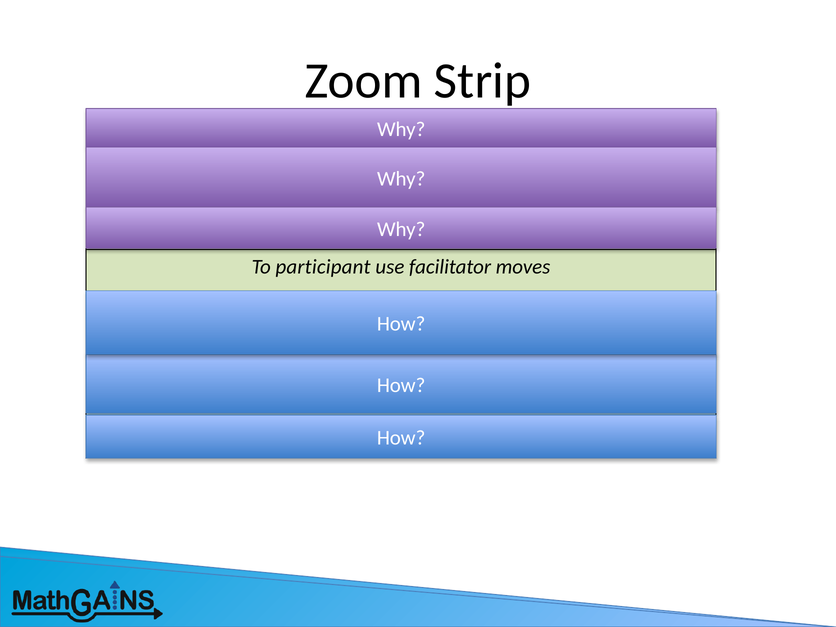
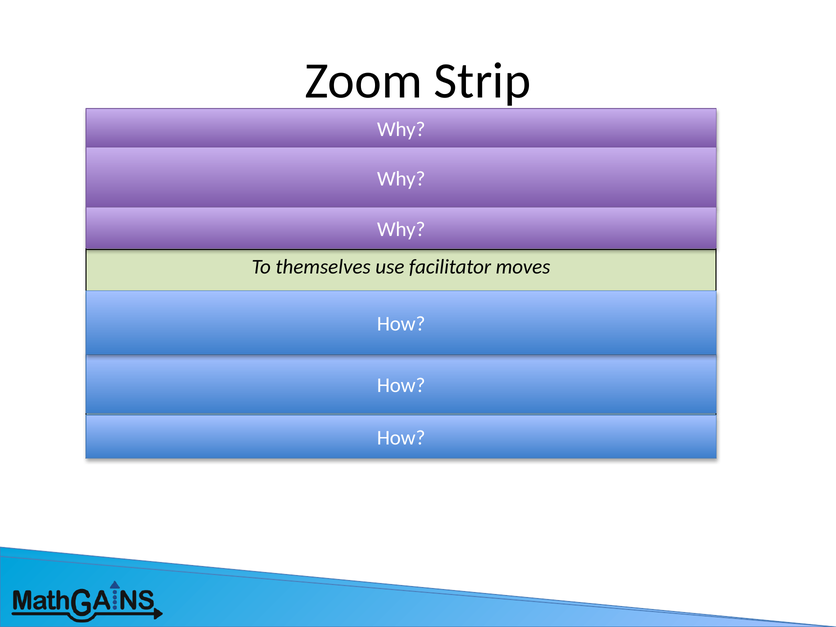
participant: participant -> themselves
